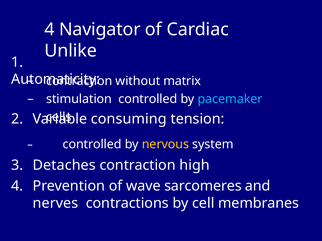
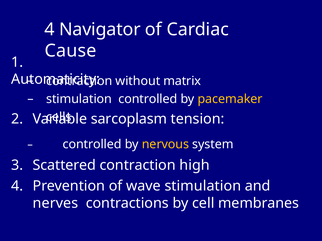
Unlike: Unlike -> Cause
pacemaker colour: light blue -> yellow
consuming: consuming -> sarcoplasm
Detaches: Detaches -> Scattered
wave sarcomeres: sarcomeres -> stimulation
